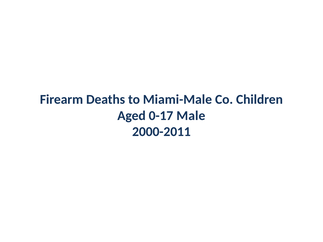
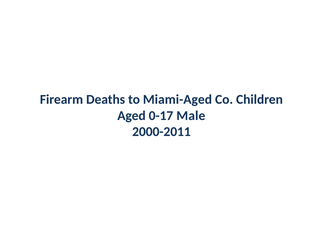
Miami-Male: Miami-Male -> Miami-Aged
